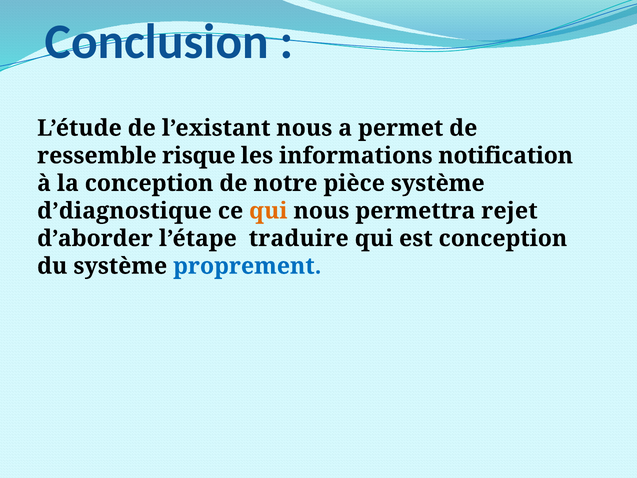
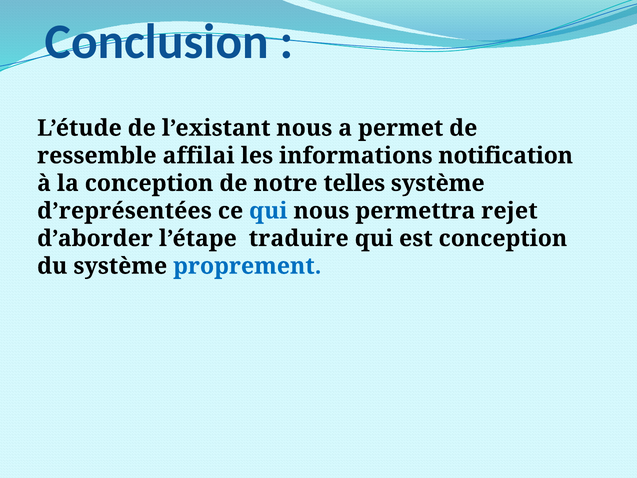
risque: risque -> affilai
pièce: pièce -> telles
d’diagnostique: d’diagnostique -> d’représentées
qui at (268, 211) colour: orange -> blue
